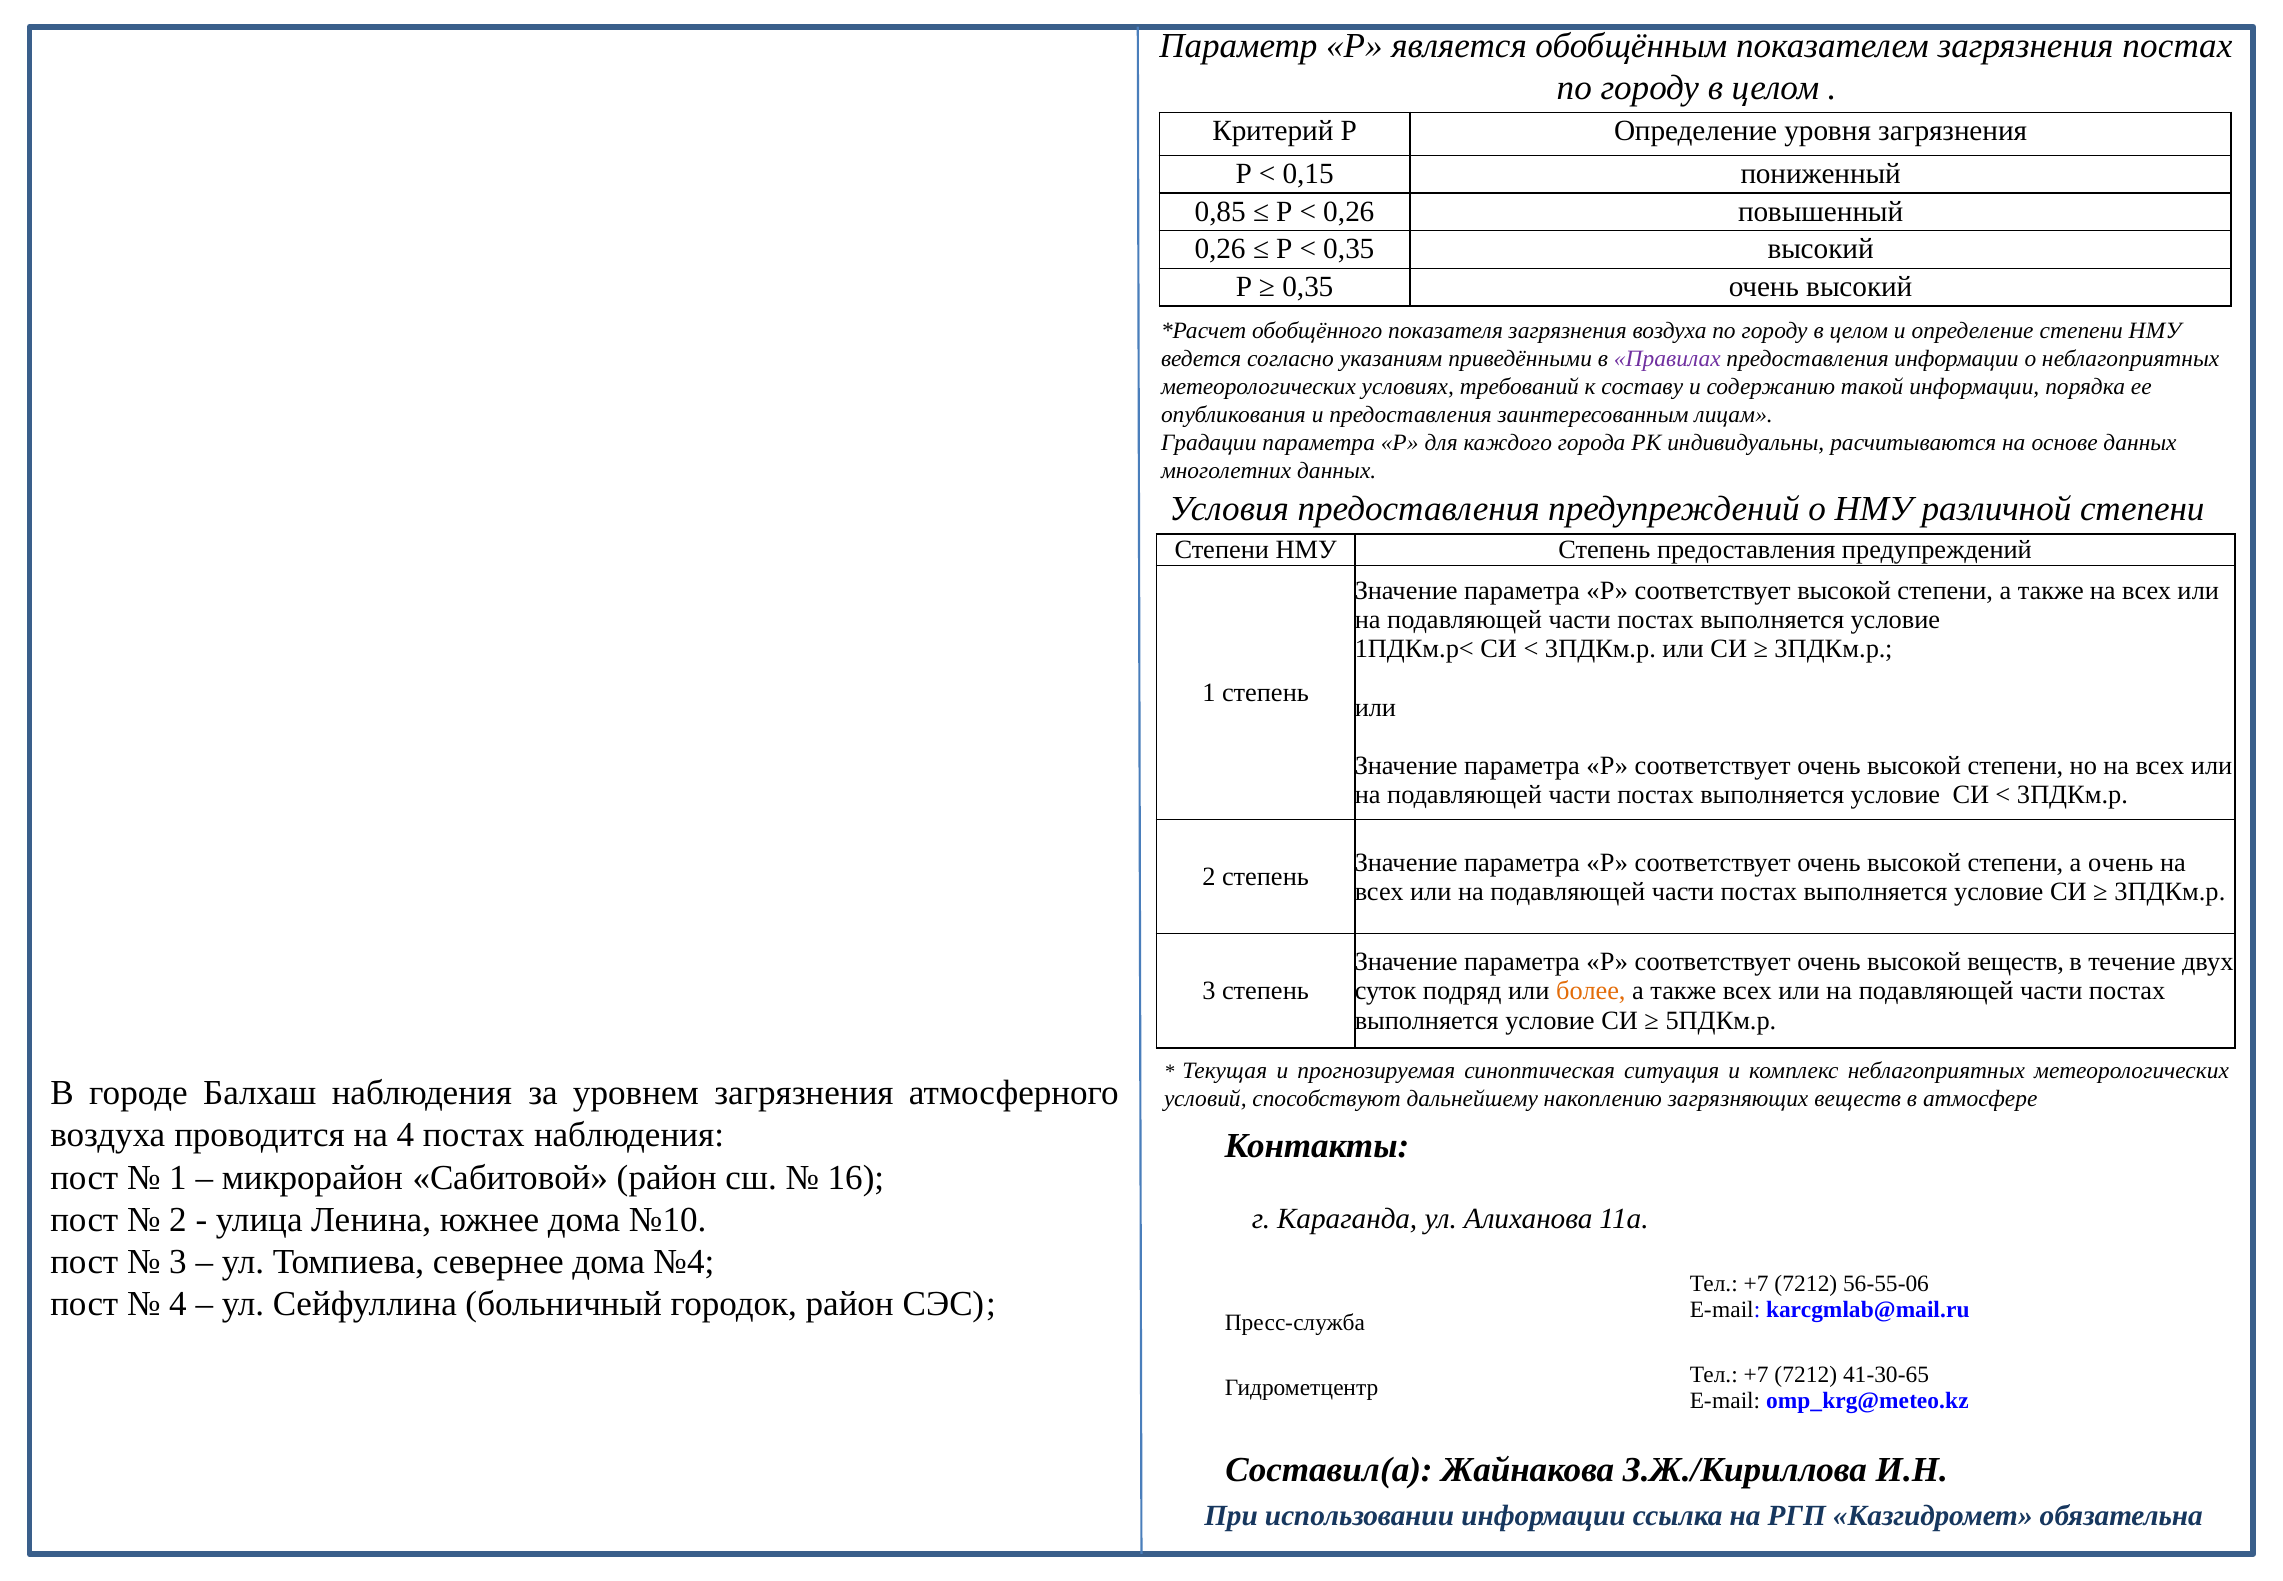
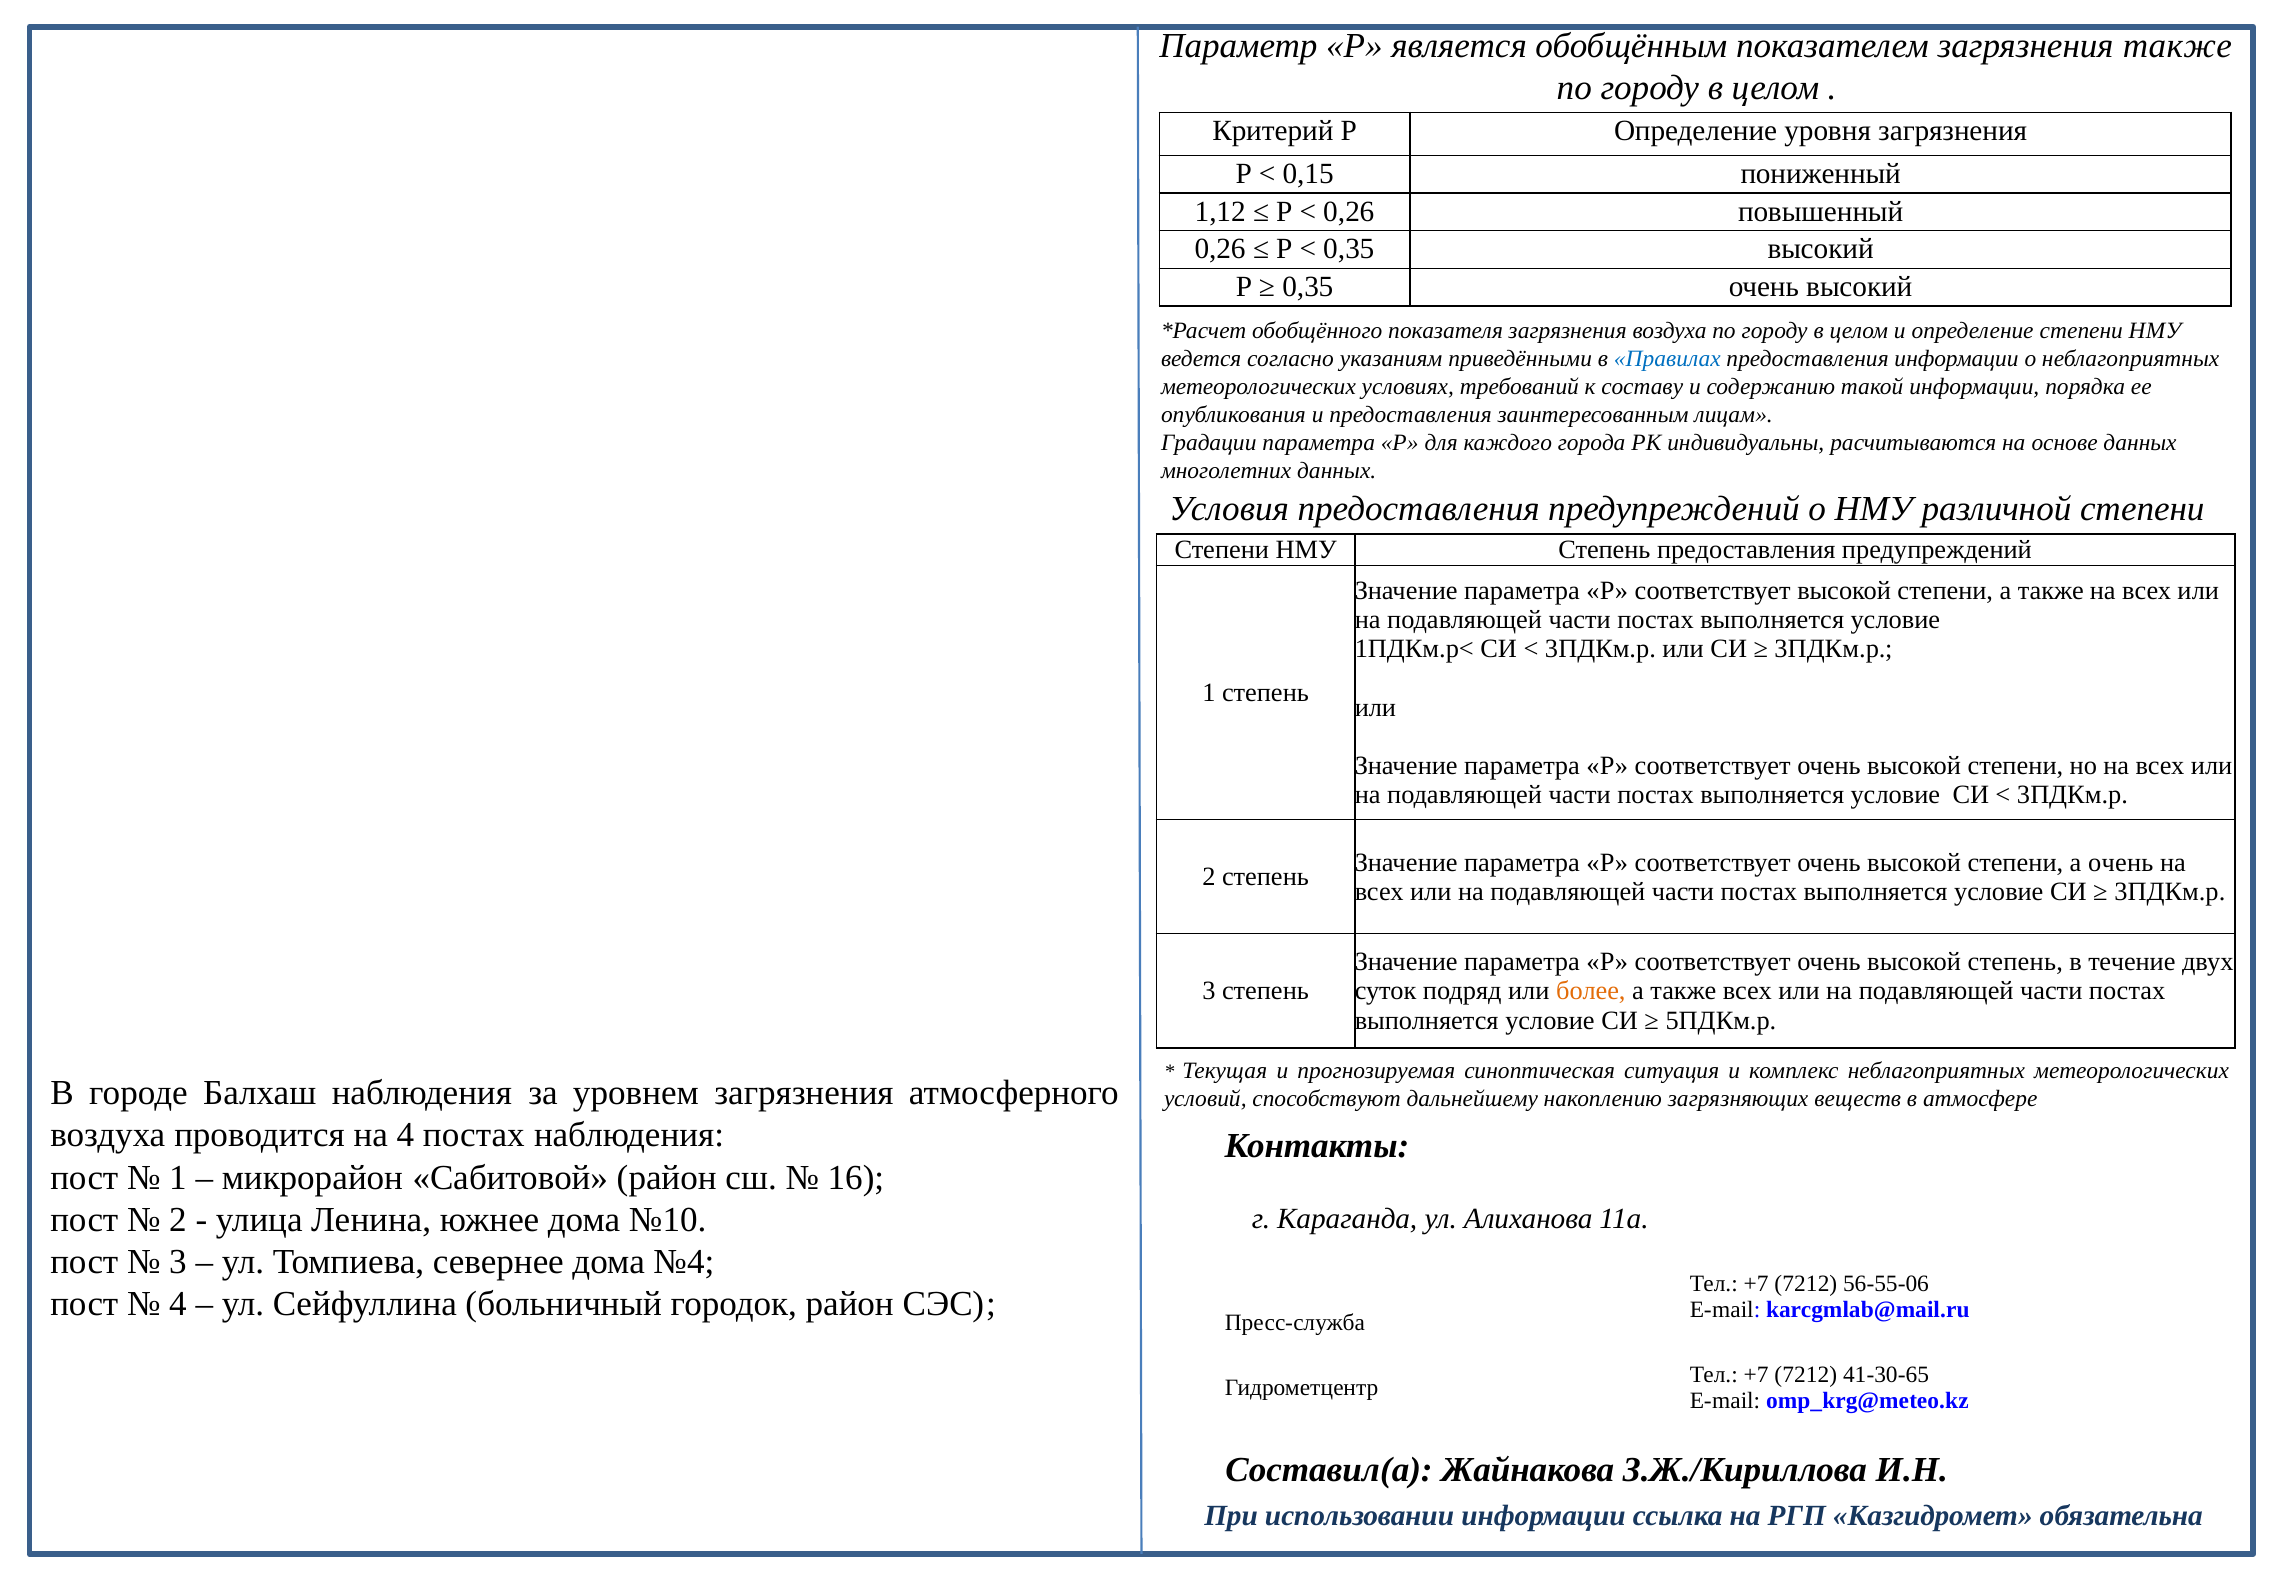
загрязнения постах: постах -> также
0,85: 0,85 -> 1,12
Правилах colour: purple -> blue
высокой веществ: веществ -> степень
